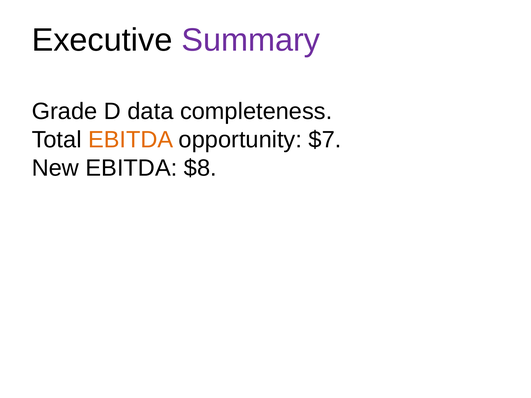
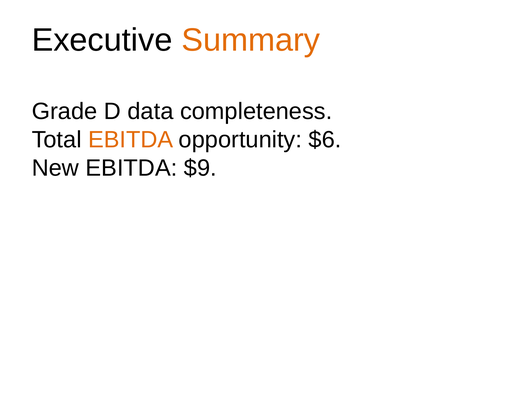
Summary colour: purple -> orange
$7: $7 -> $6
$8: $8 -> $9
